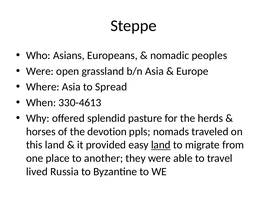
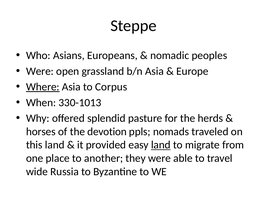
Where underline: none -> present
Spread: Spread -> Corpus
330-4613: 330-4613 -> 330-1013
lived: lived -> wide
